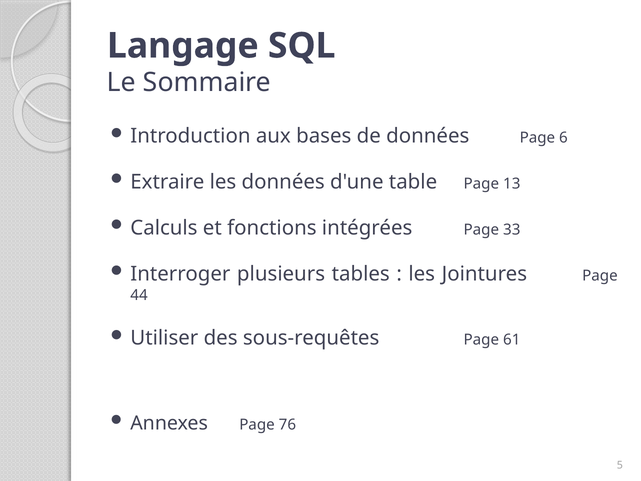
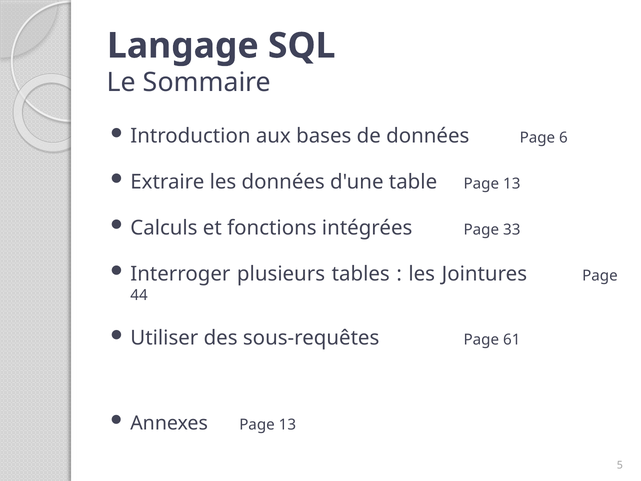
Annexes Page 76: 76 -> 13
